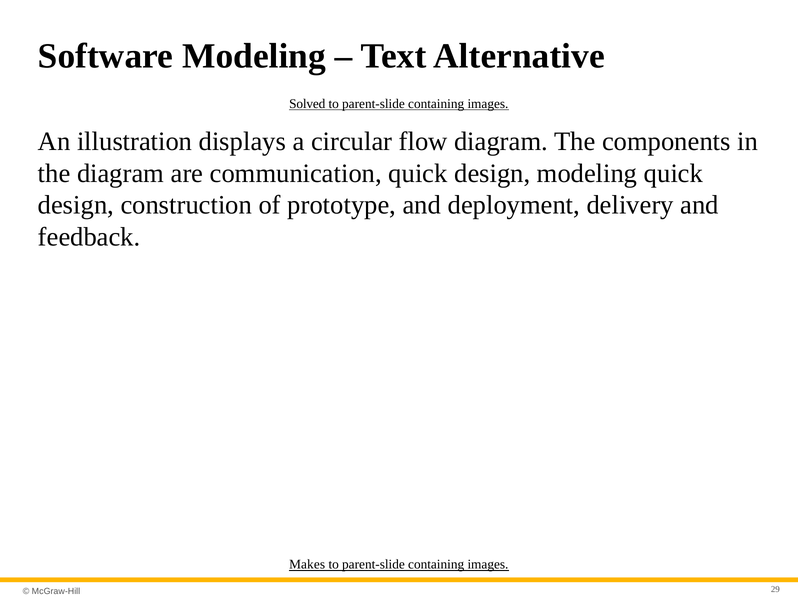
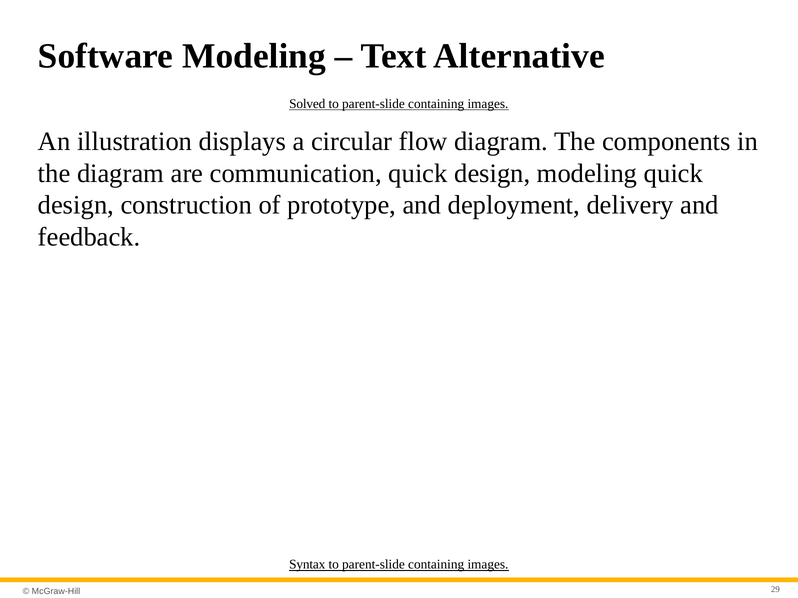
Makes: Makes -> Syntax
